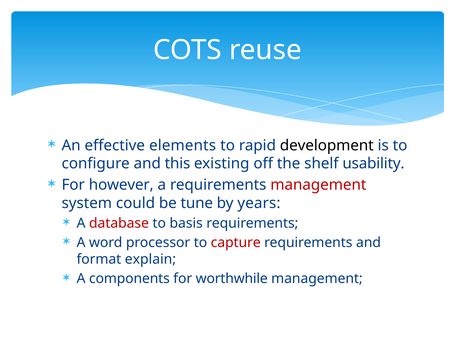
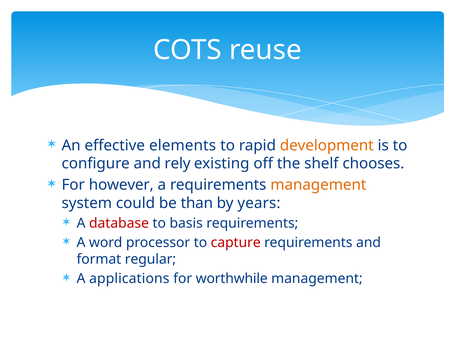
development colour: black -> orange
this: this -> rely
usability: usability -> chooses
management at (318, 185) colour: red -> orange
tune: tune -> than
explain: explain -> regular
components: components -> applications
